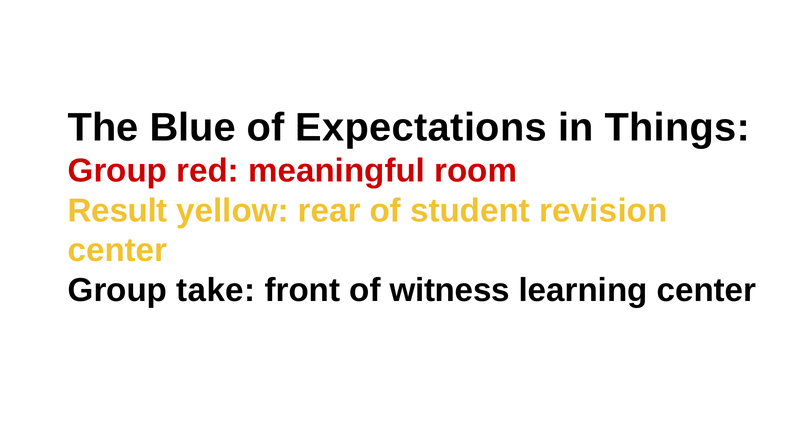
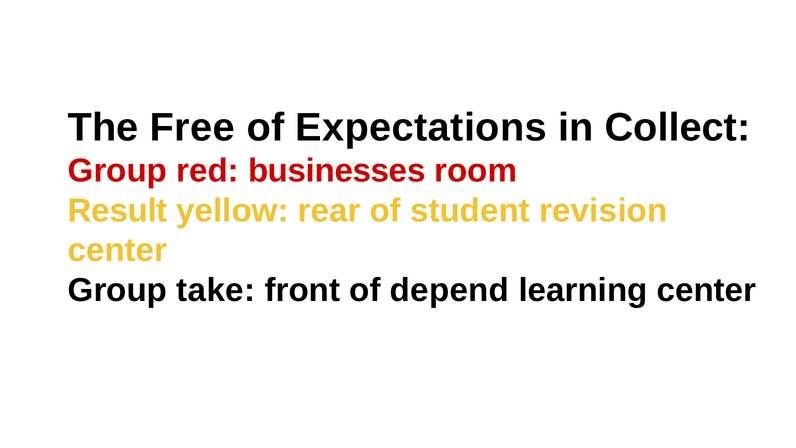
Blue: Blue -> Free
Things: Things -> Collect
meaningful: meaningful -> businesses
witness: witness -> depend
